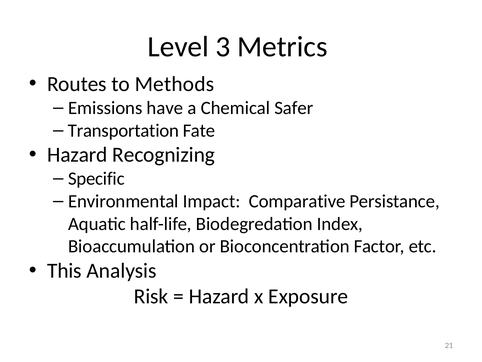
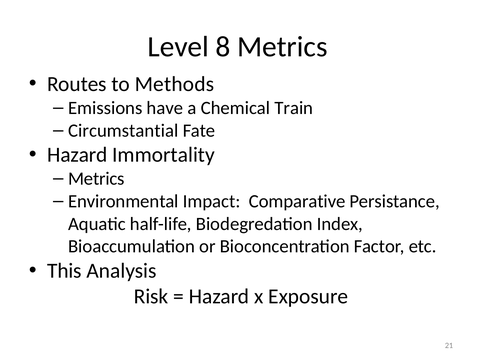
3: 3 -> 8
Safer: Safer -> Train
Transportation: Transportation -> Circumstantial
Recognizing: Recognizing -> Immortality
Specific at (96, 179): Specific -> Metrics
